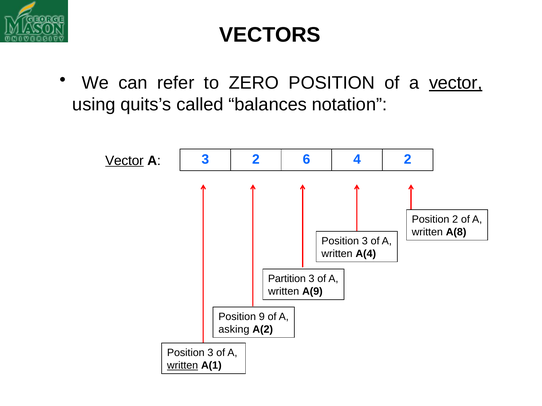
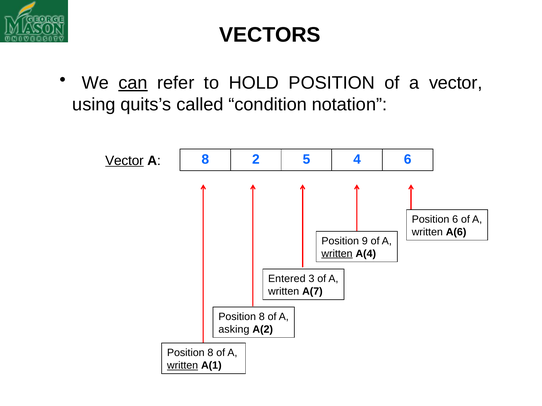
can underline: none -> present
ZERO: ZERO -> HOLD
vector at (456, 83) underline: present -> none
balances: balances -> condition
A 3: 3 -> 8
6: 6 -> 5
4 2: 2 -> 6
Position 2: 2 -> 6
A(8: A(8 -> A(6
3 at (365, 241): 3 -> 9
written at (337, 254) underline: none -> present
Partition: Partition -> Entered
A(9: A(9 -> A(7
9 at (262, 317): 9 -> 8
3 at (210, 353): 3 -> 8
